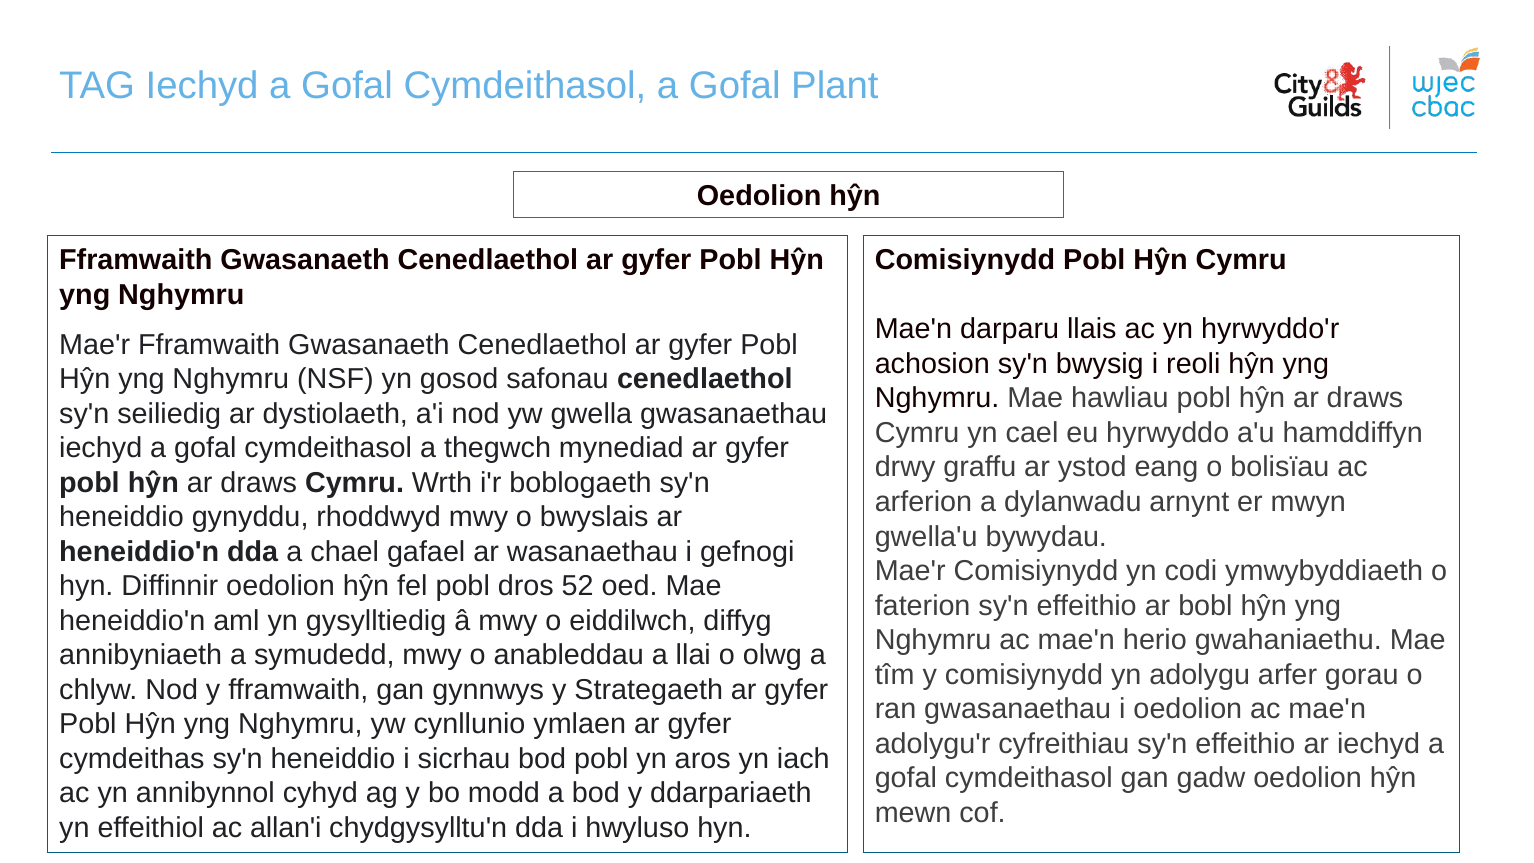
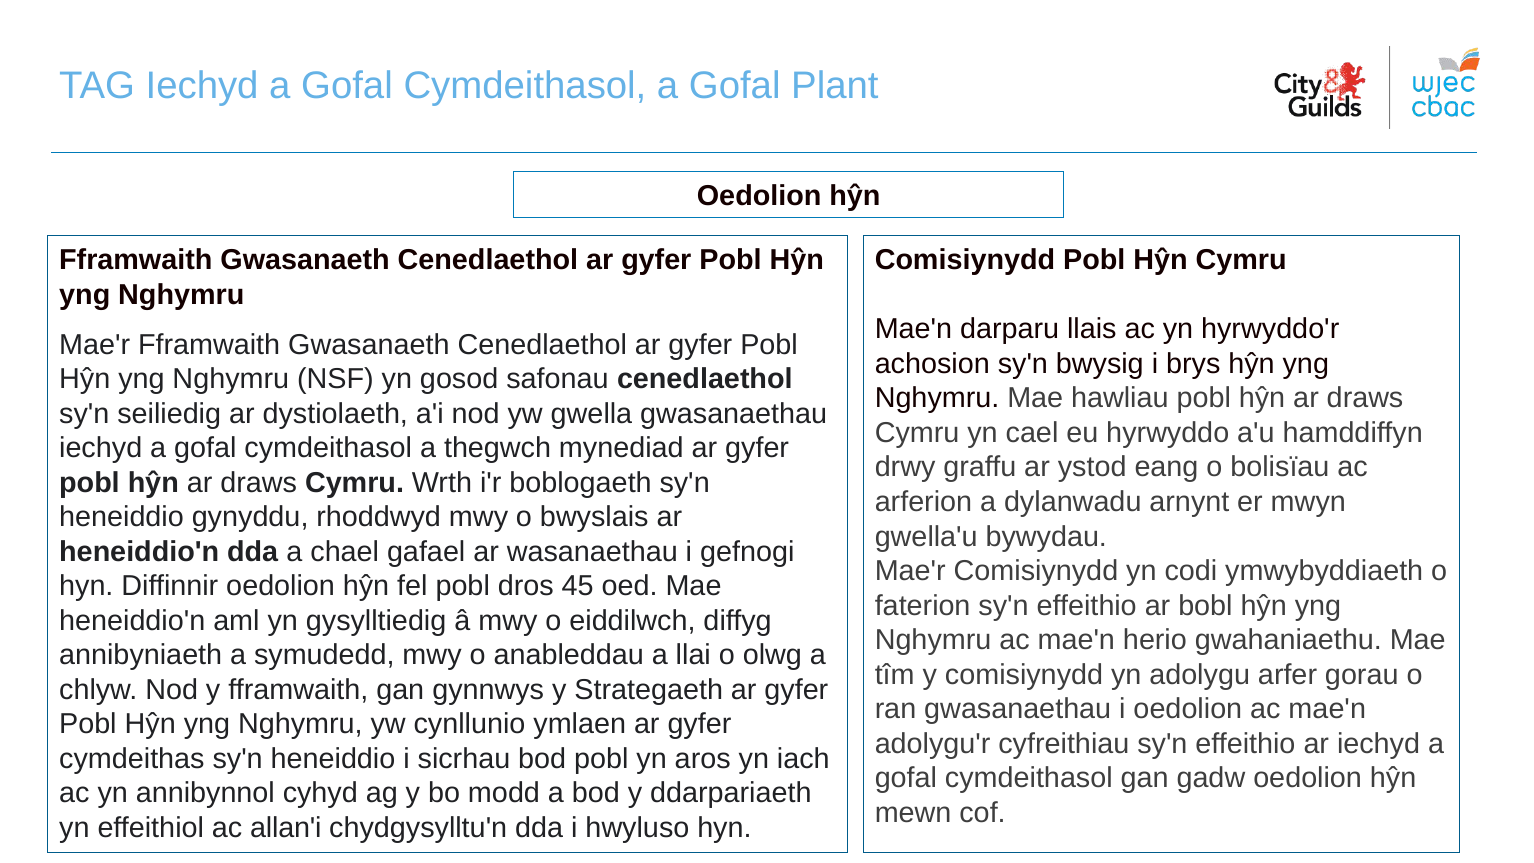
reoli: reoli -> brys
52: 52 -> 45
